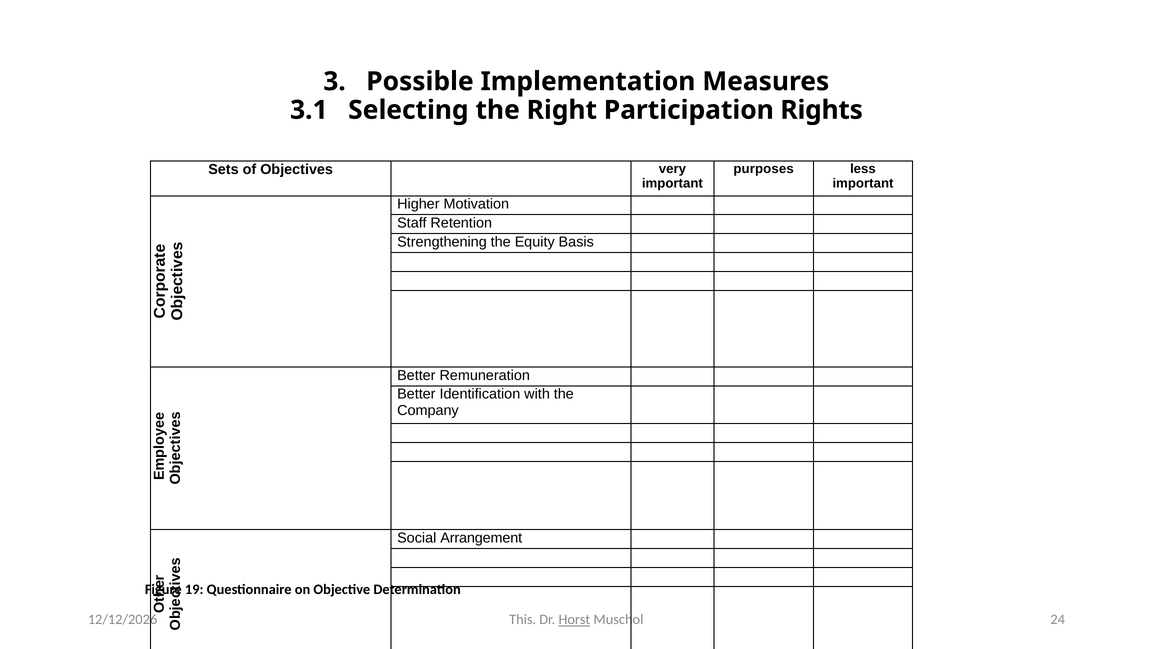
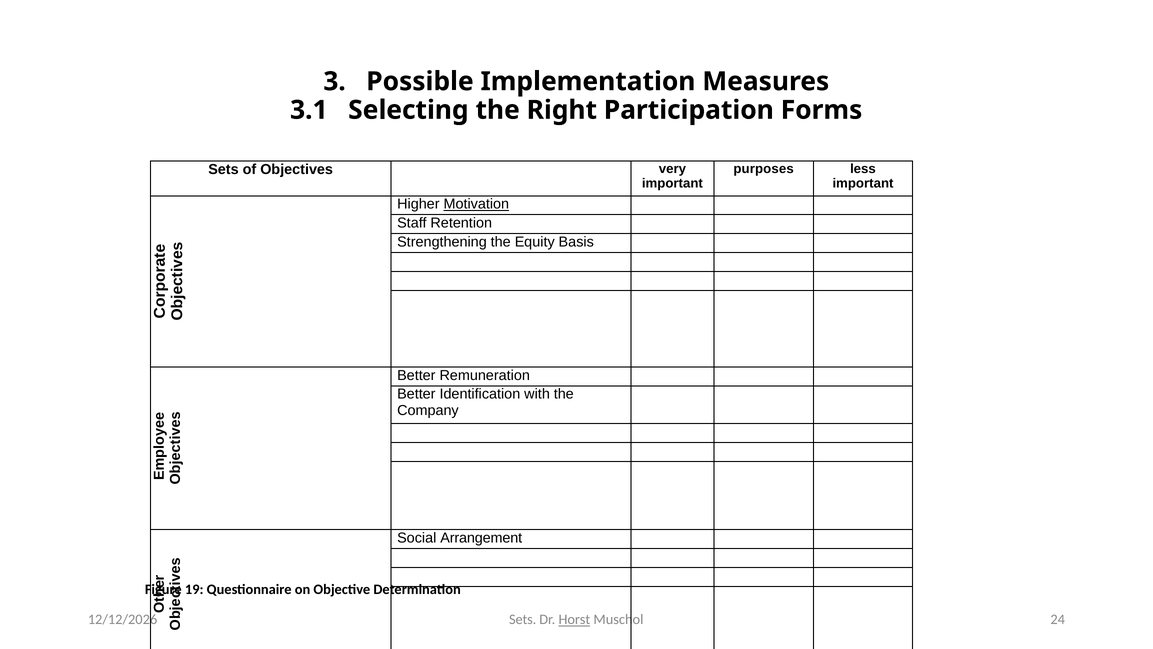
Rights: Rights -> Forms
Motivation underline: none -> present
This at (523, 619): This -> Sets
